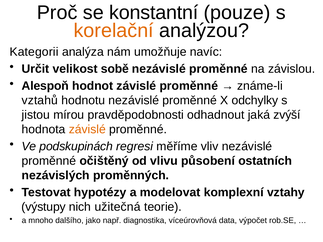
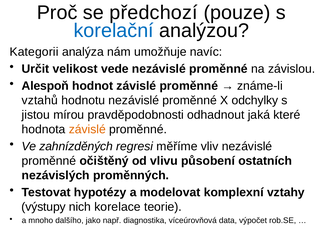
konstantní: konstantní -> předchozí
korelační colour: orange -> blue
sobě: sobě -> vede
zvýší: zvýší -> které
podskupinách: podskupinách -> zahnízděných
užitečná: užitečná -> korelace
